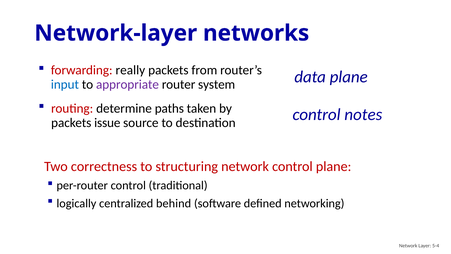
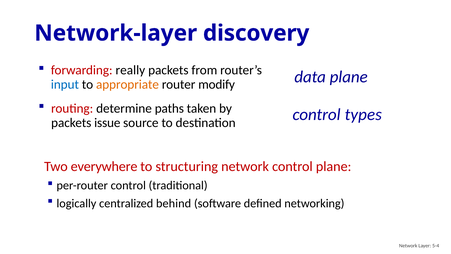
networks: networks -> discovery
appropriate colour: purple -> orange
system: system -> modify
notes: notes -> types
correctness: correctness -> everywhere
